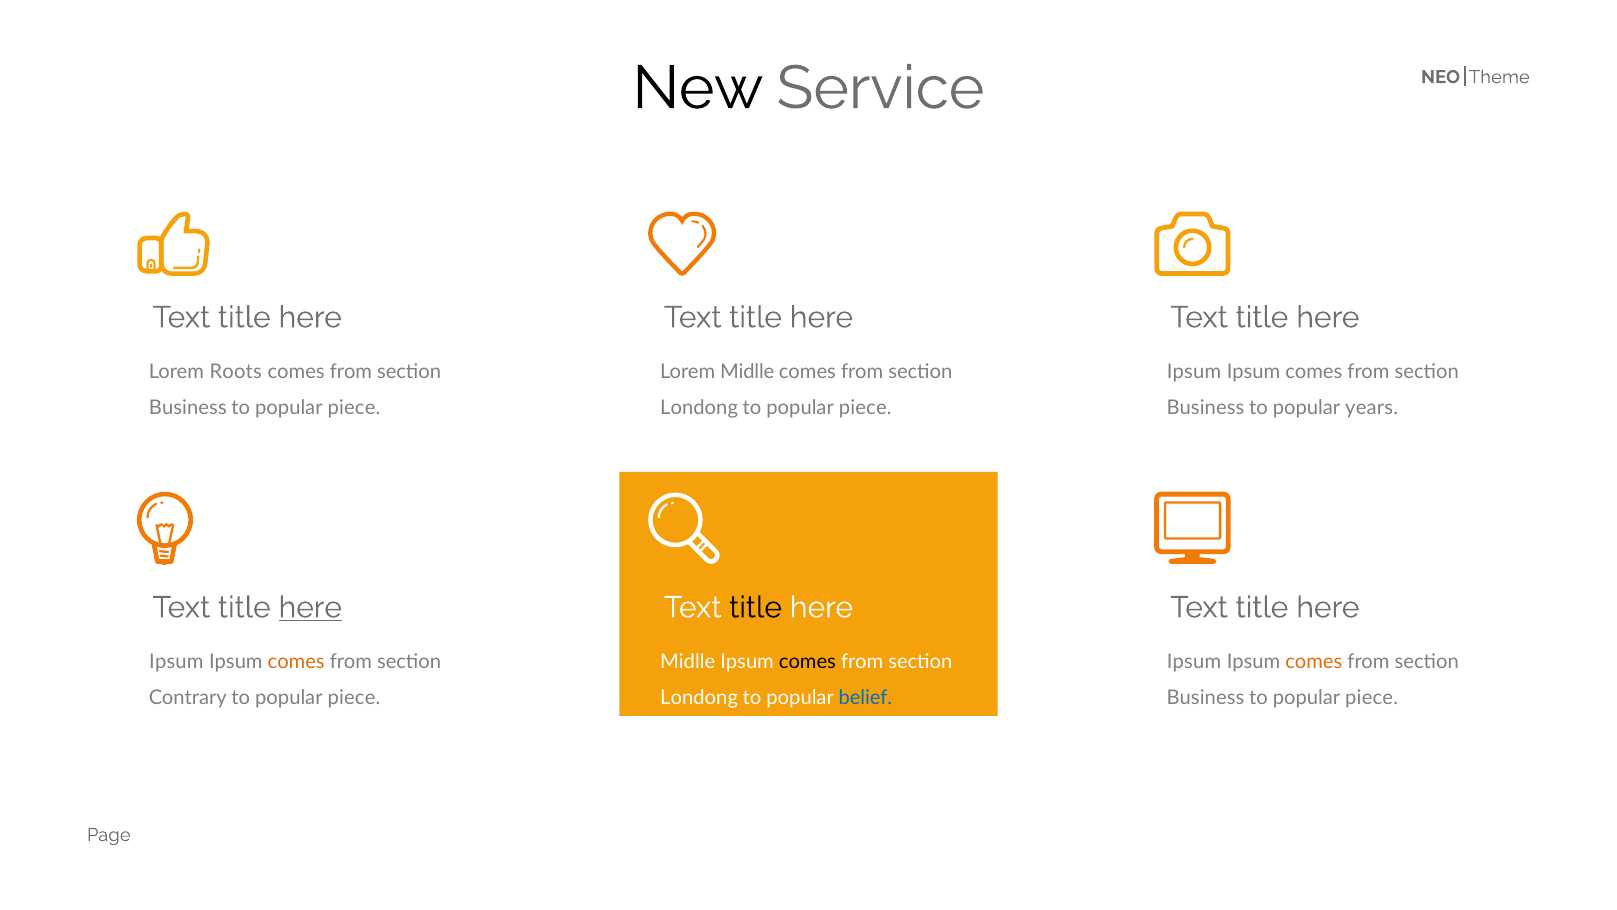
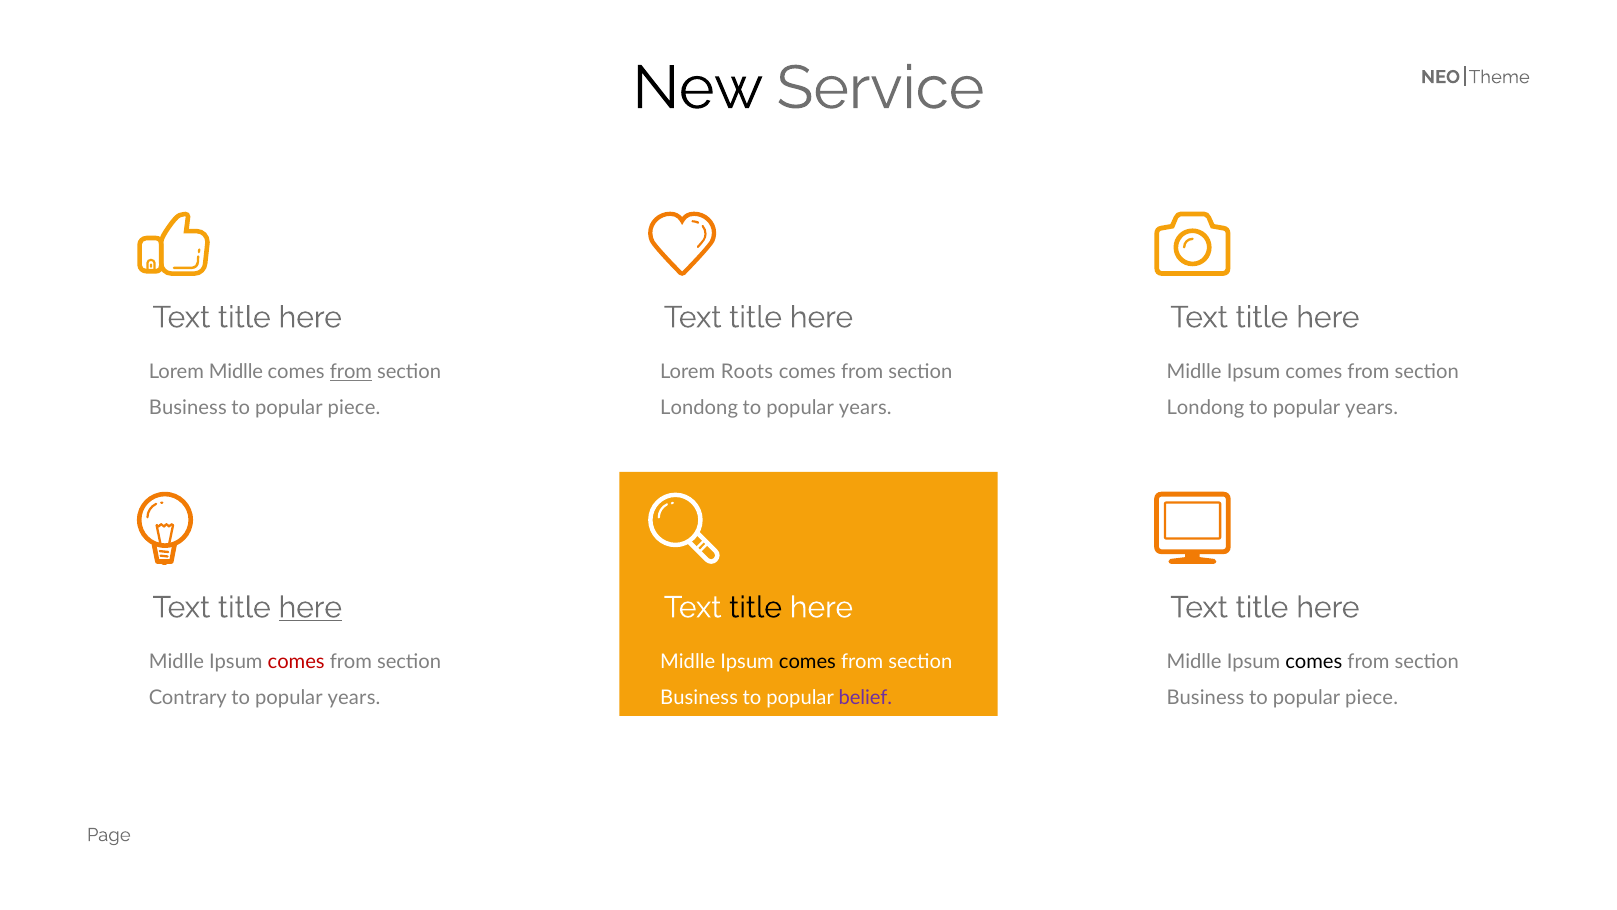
Lorem Roots: Roots -> Midlle
from at (351, 372) underline: none -> present
Lorem Midlle: Midlle -> Roots
Ipsum at (1194, 372): Ipsum -> Midlle
piece at (865, 408): piece -> years
Business at (1205, 408): Business -> Londong
Ipsum at (176, 661): Ipsum -> Midlle
comes at (296, 661) colour: orange -> red
Ipsum at (1194, 661): Ipsum -> Midlle
comes at (1314, 661) colour: orange -> black
Contrary to popular piece: piece -> years
Londong at (699, 698): Londong -> Business
belief colour: blue -> purple
